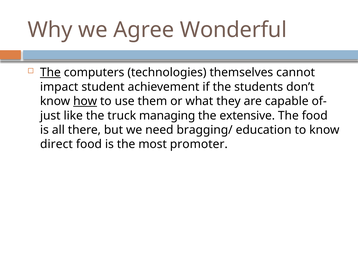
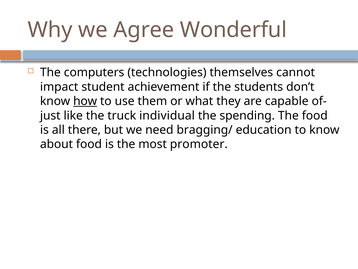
The at (50, 72) underline: present -> none
managing: managing -> individual
extensive: extensive -> spending
direct: direct -> about
